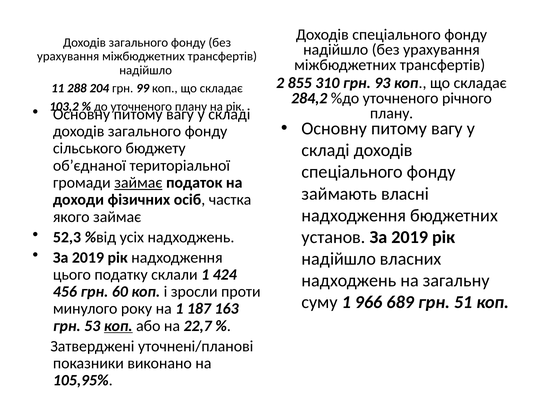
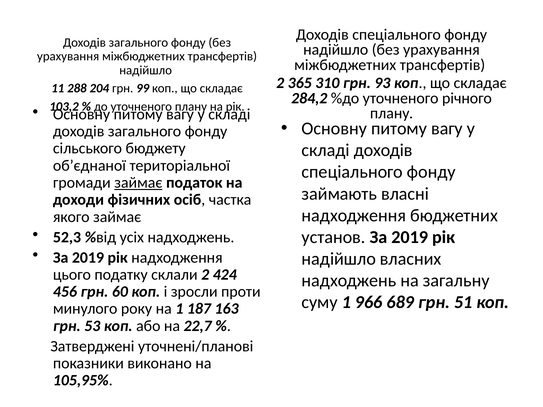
855: 855 -> 365
склали 1: 1 -> 2
коп at (118, 326) underline: present -> none
